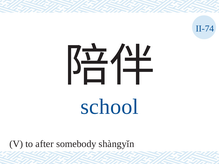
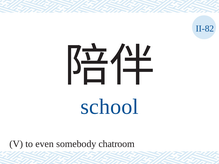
II-74: II-74 -> II-82
after: after -> even
shàngyǐn: shàngyǐn -> chatroom
